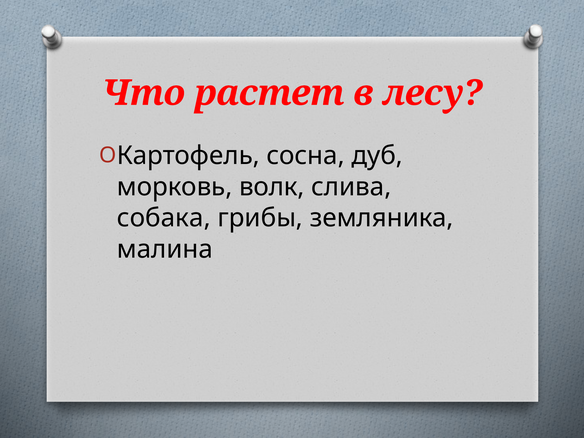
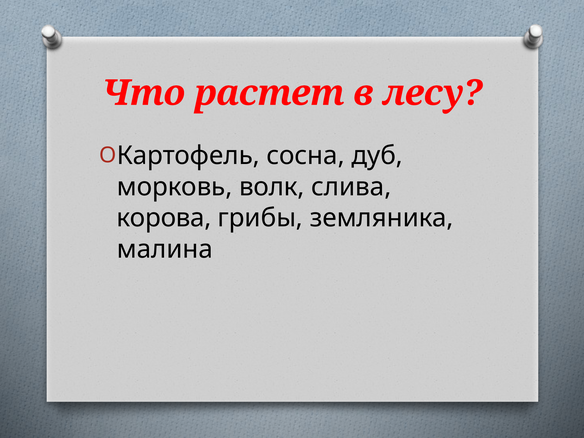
собака: собака -> корова
